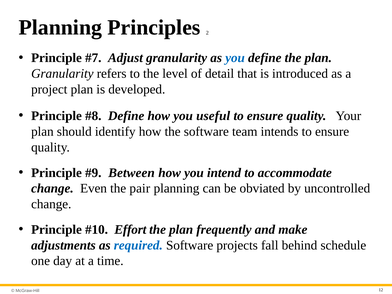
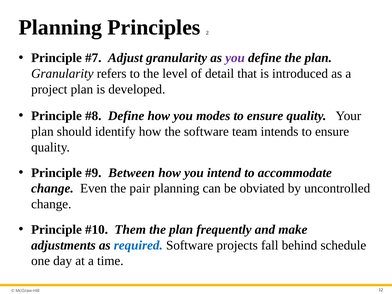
you at (235, 58) colour: blue -> purple
useful: useful -> modes
Effort: Effort -> Them
